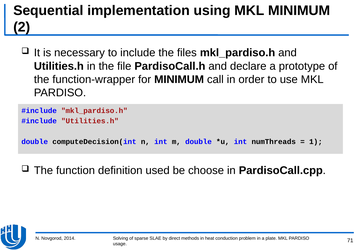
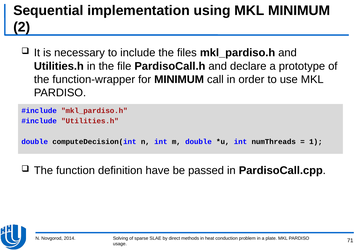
used: used -> have
choose: choose -> passed
